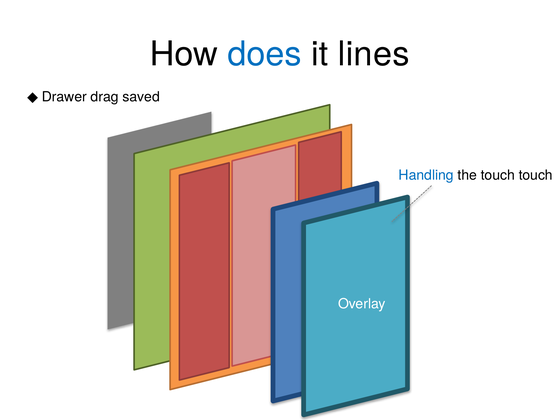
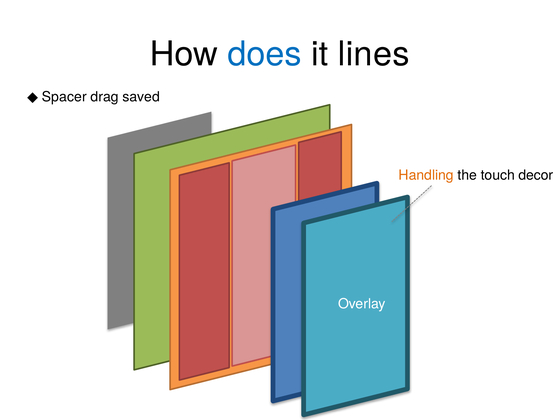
Drawer: Drawer -> Spacer
Handling colour: blue -> orange
touch touch: touch -> decor
